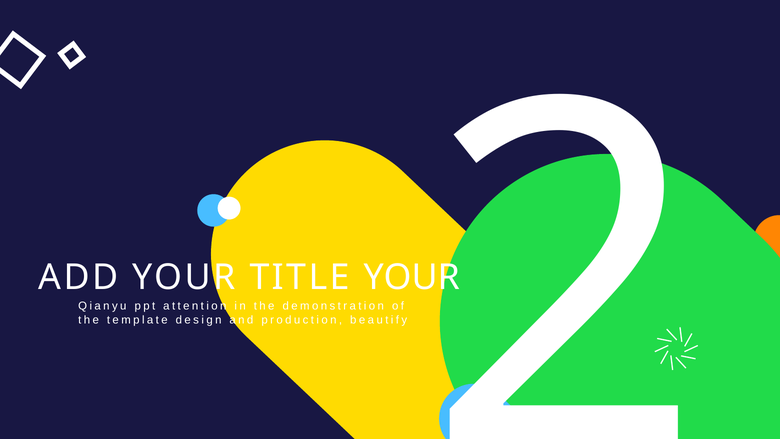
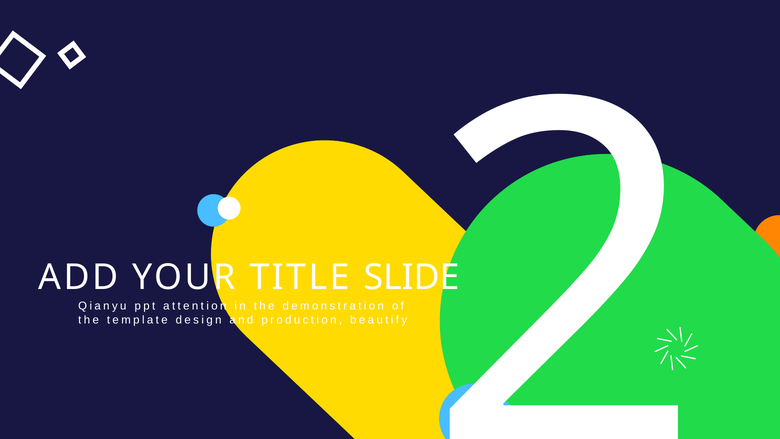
TITLE YOUR: YOUR -> SLIDE
